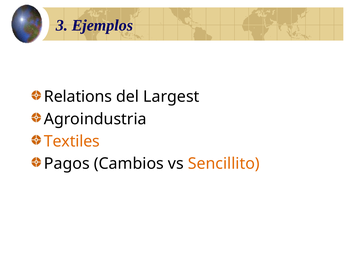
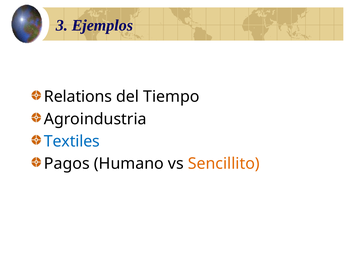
Largest: Largest -> Tiempo
Textiles colour: orange -> blue
Cambios: Cambios -> Humano
